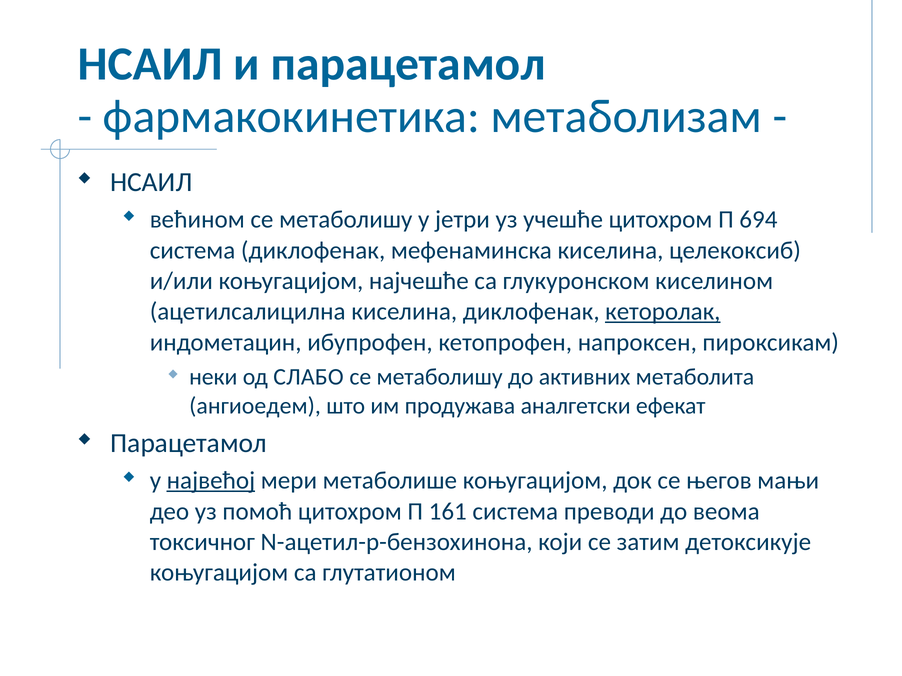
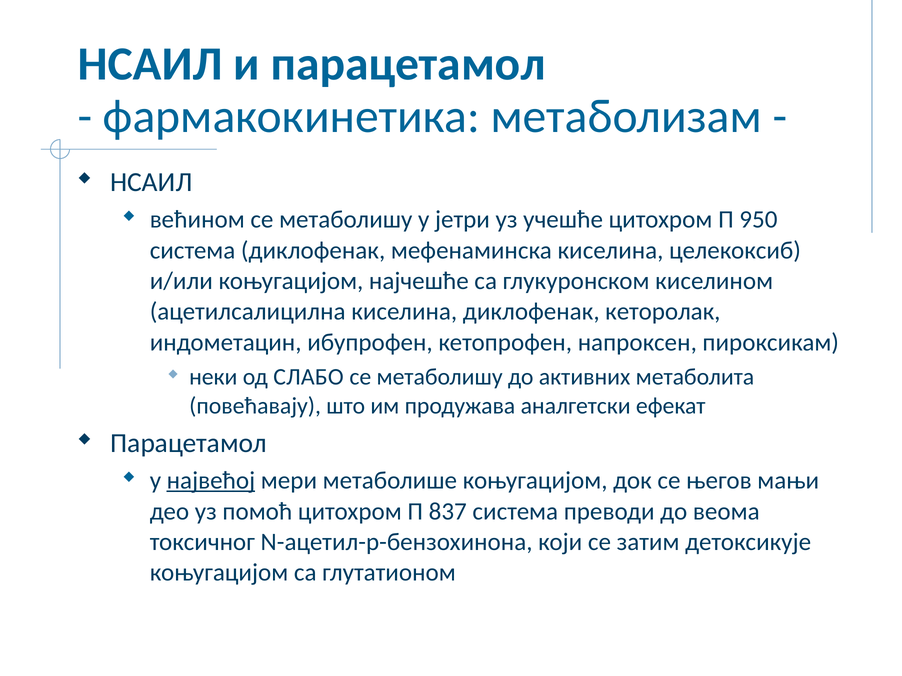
694: 694 -> 950
кеторолак underline: present -> none
ангиоедем: ангиоедем -> повећавају
161: 161 -> 837
